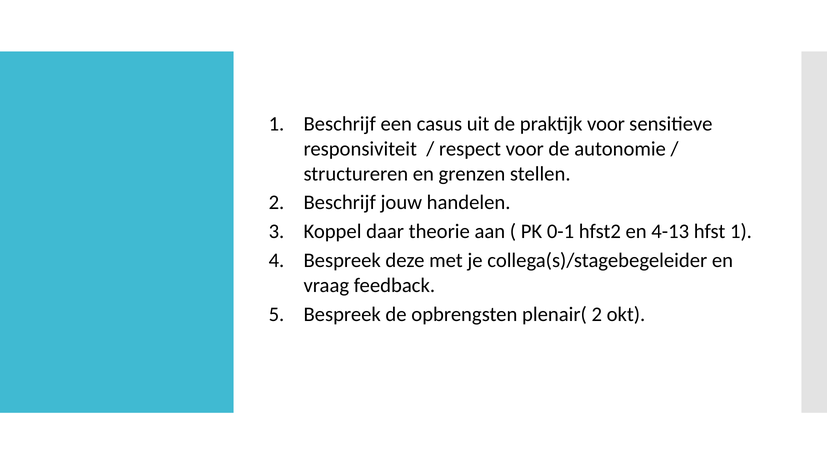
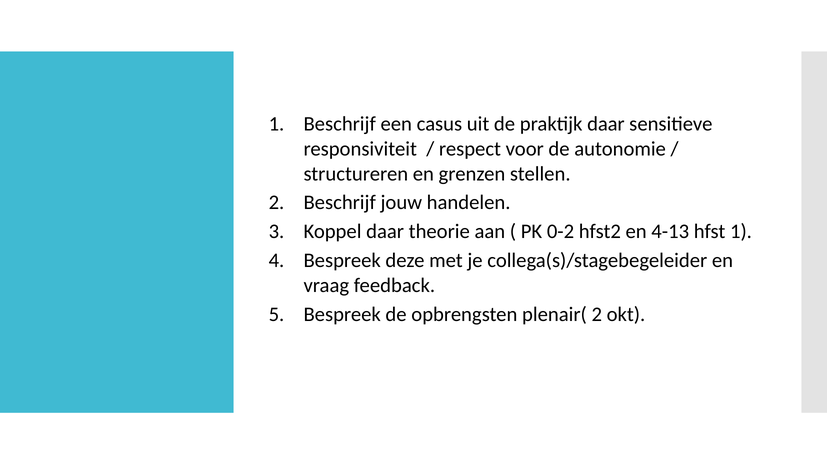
praktijk voor: voor -> daar
0-1: 0-1 -> 0-2
